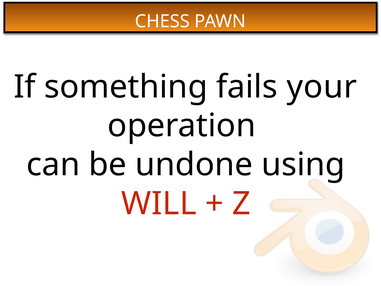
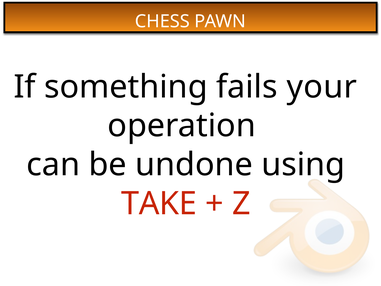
WILL: WILL -> TAKE
